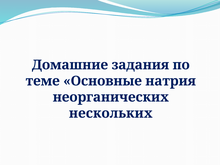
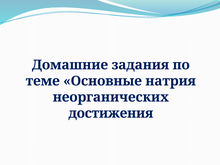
нескольких: нескольких -> достижения
